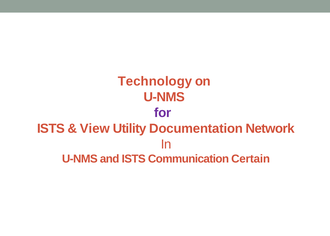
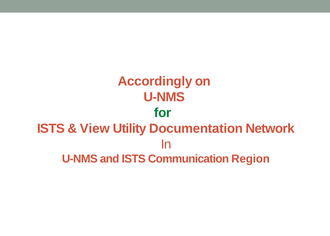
Technology: Technology -> Accordingly
for colour: purple -> green
Certain: Certain -> Region
